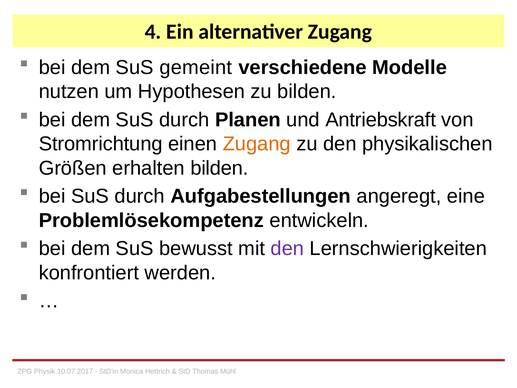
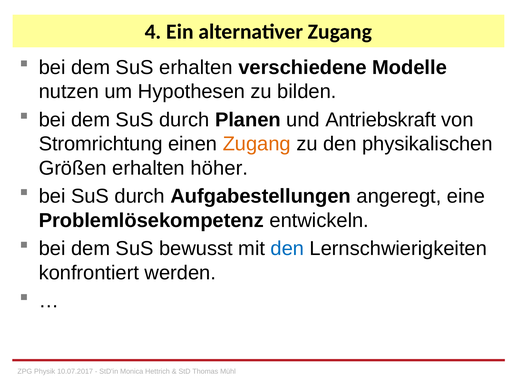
SuS gemeint: gemeint -> erhalten
erhalten bilden: bilden -> höher
den at (287, 248) colour: purple -> blue
